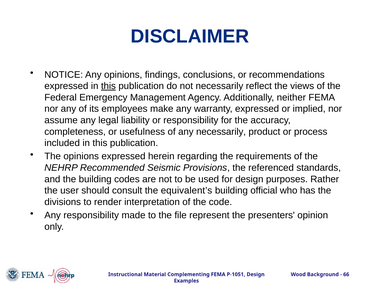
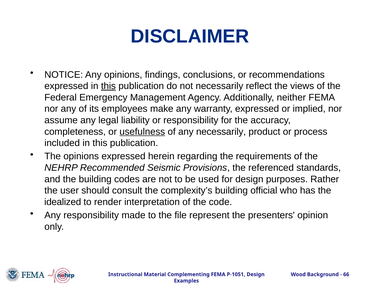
usefulness underline: none -> present
equivalent’s: equivalent’s -> complexity’s
divisions: divisions -> idealized
